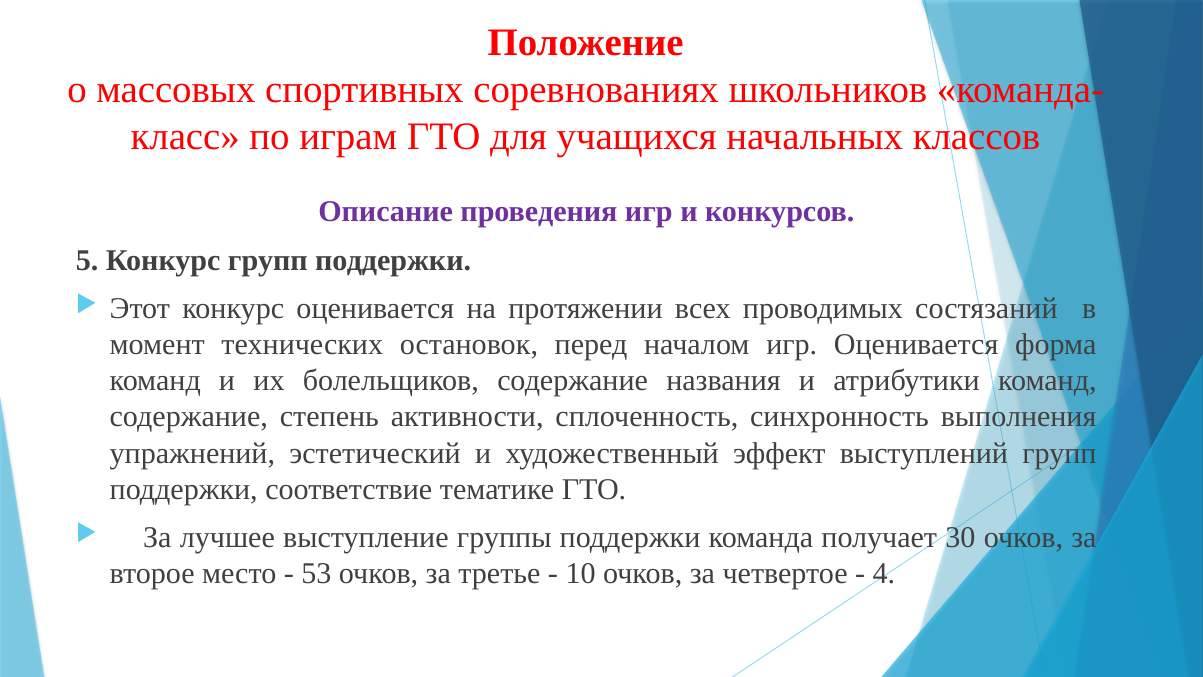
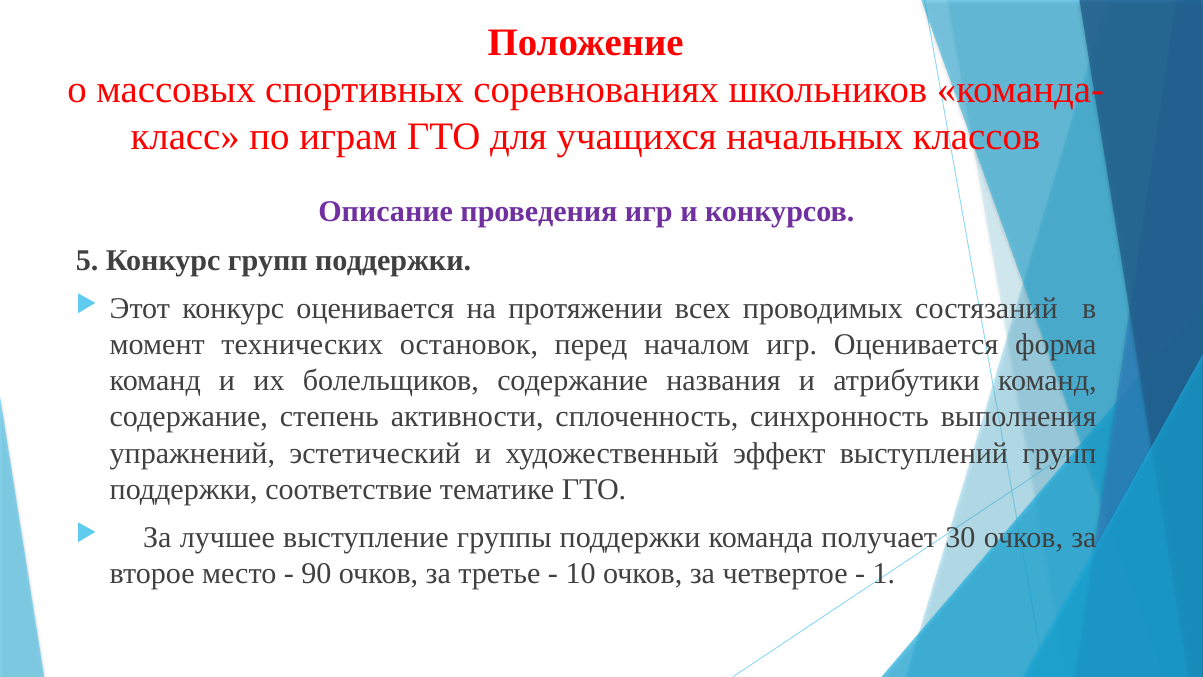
53: 53 -> 90
4: 4 -> 1
